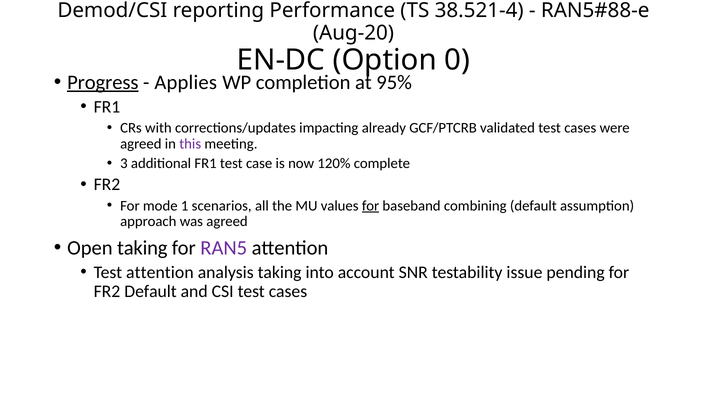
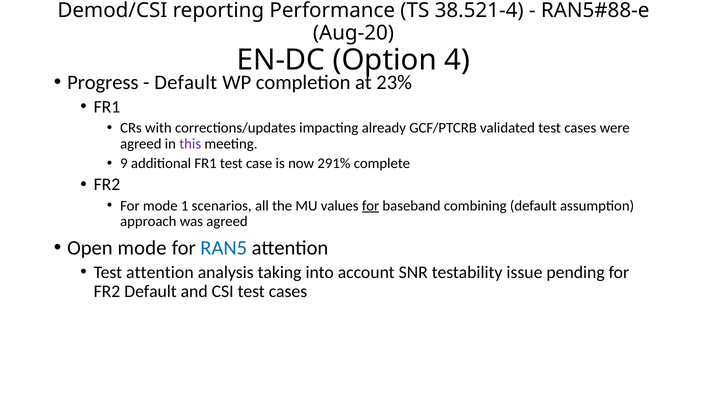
0: 0 -> 4
Progress underline: present -> none
Applies at (186, 83): Applies -> Default
95%: 95% -> 23%
3: 3 -> 9
120%: 120% -> 291%
Open taking: taking -> mode
RAN5 colour: purple -> blue
